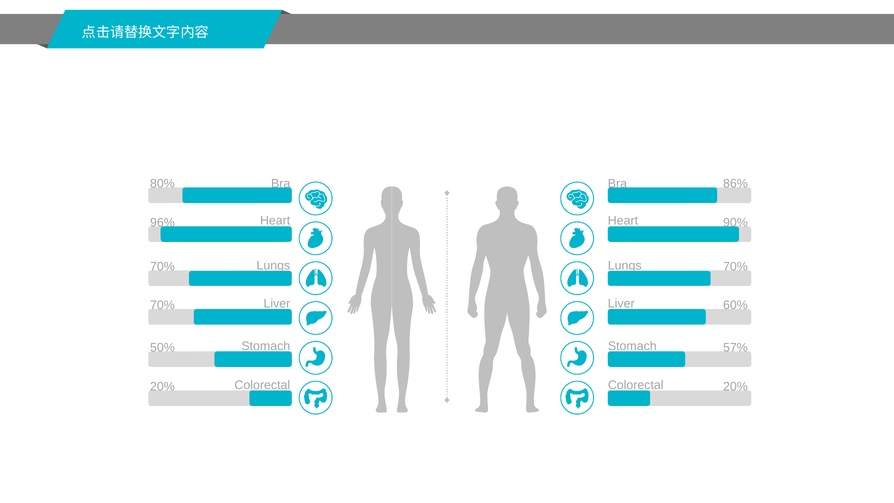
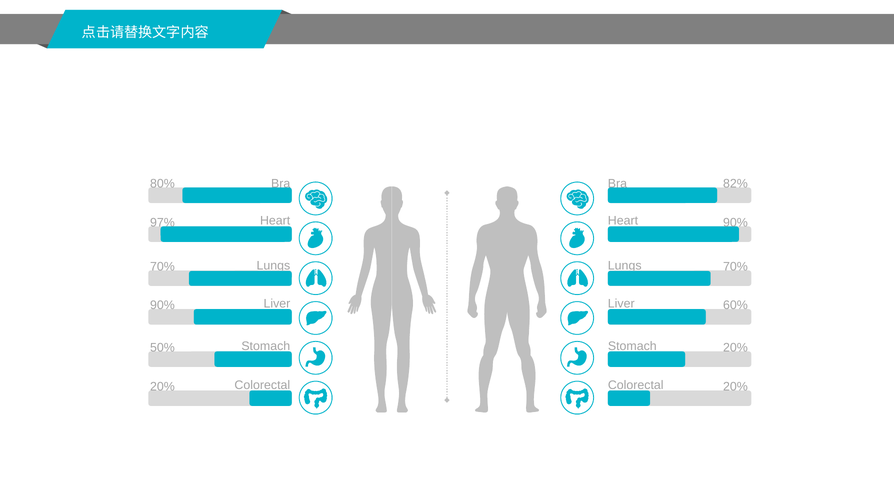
86%: 86% -> 82%
96%: 96% -> 97%
70% at (162, 305): 70% -> 90%
57% at (735, 348): 57% -> 20%
